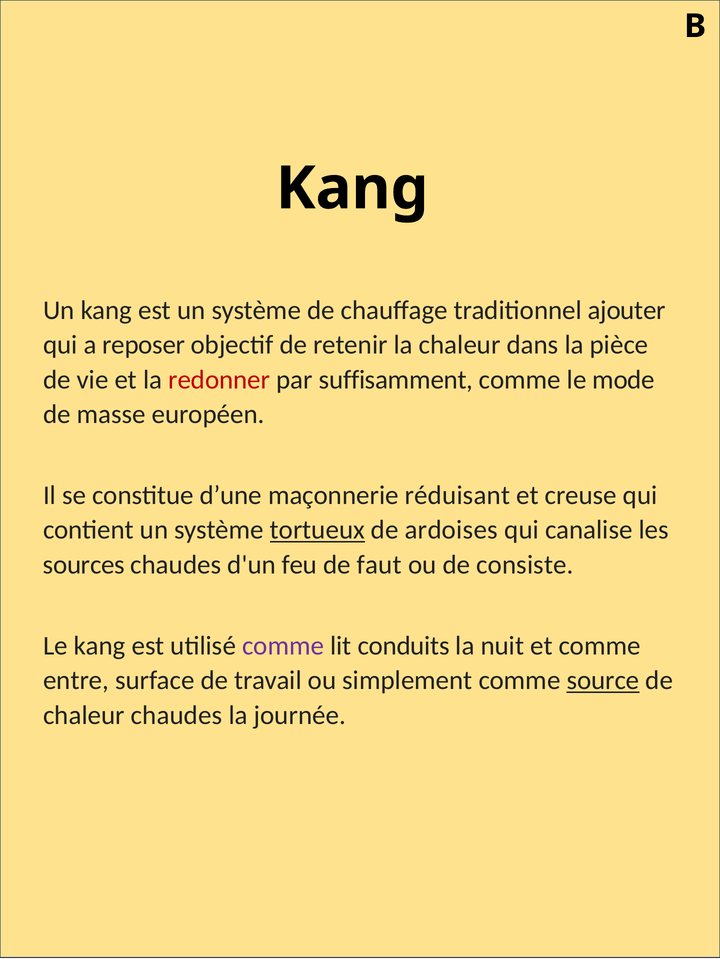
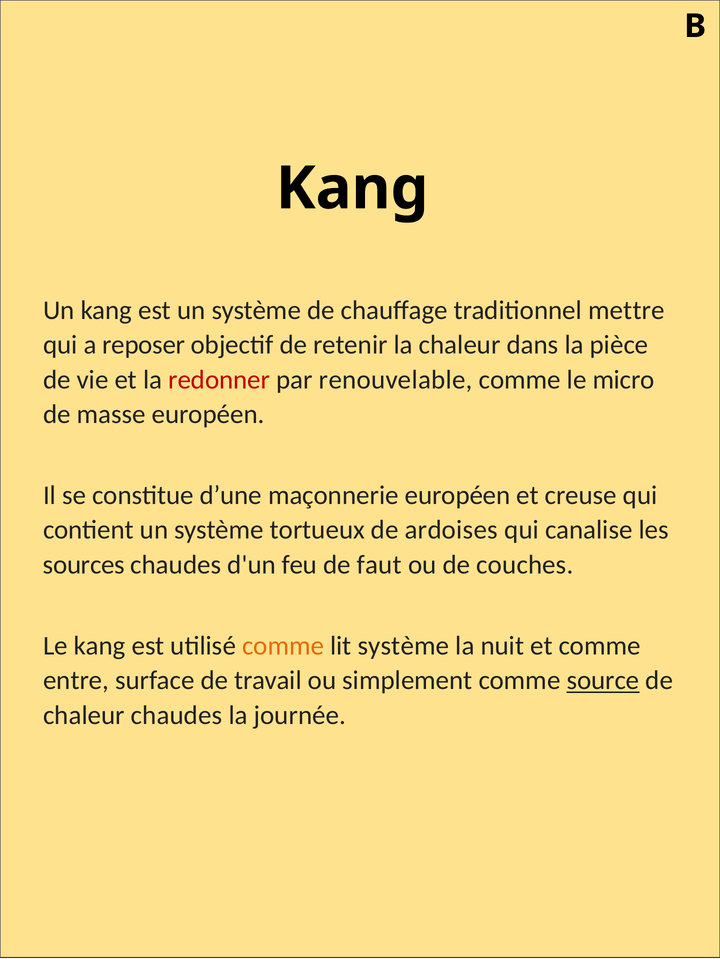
ajouter: ajouter -> mettre
suffisamment: suffisamment -> renouvelable
mode: mode -> micro
maçonnerie réduisant: réduisant -> européen
tortueux underline: present -> none
consiste: consiste -> couches
comme at (283, 647) colour: purple -> orange
lit conduits: conduits -> système
